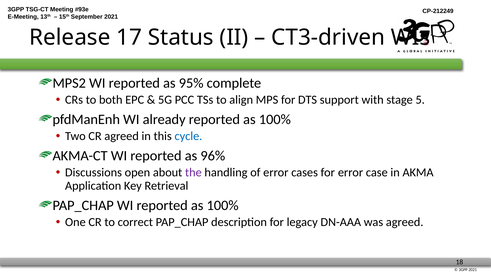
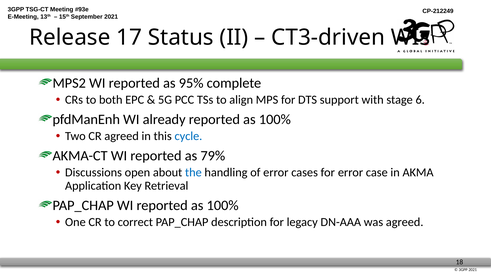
5: 5 -> 6
96%: 96% -> 79%
the colour: purple -> blue
